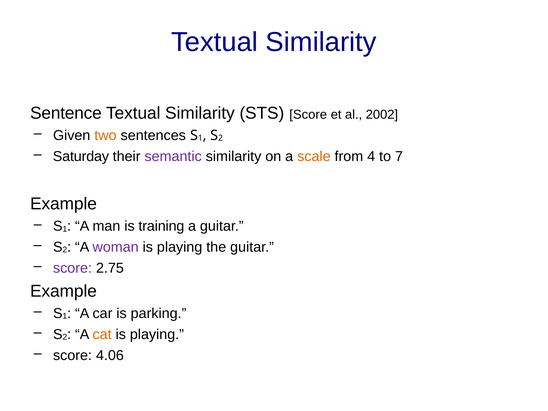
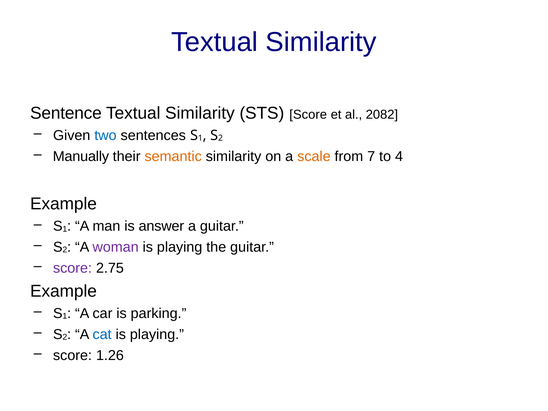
2002: 2002 -> 2082
two colour: orange -> blue
Saturday: Saturday -> Manually
semantic colour: purple -> orange
4: 4 -> 7
7: 7 -> 4
training: training -> answer
cat colour: orange -> blue
4.06: 4.06 -> 1.26
